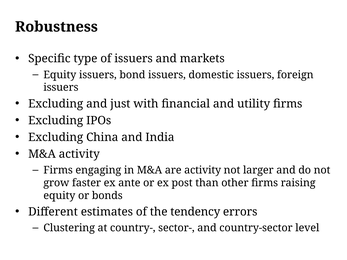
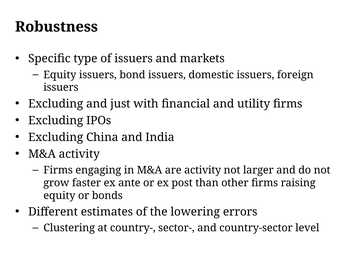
tendency: tendency -> lowering
